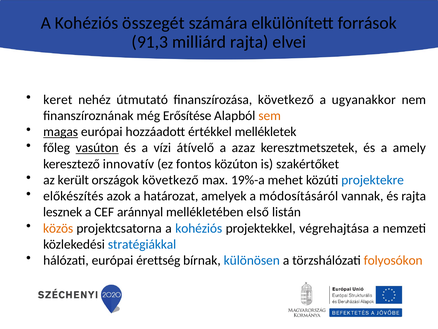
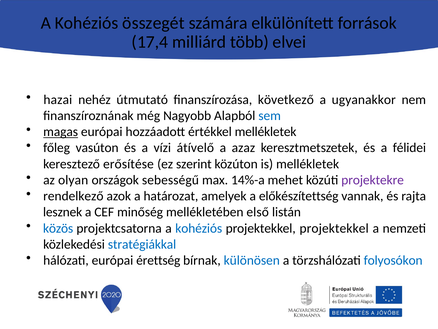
91,3: 91,3 -> 17,4
milliárd rajta: rajta -> több
keret: keret -> hazai
Erősítése: Erősítése -> Nagyobb
sem colour: orange -> blue
vasúton underline: present -> none
amely: amely -> félidei
innovatív: innovatív -> erősítése
fontos: fontos -> szerint
is szakértőket: szakértőket -> mellékletek
került: került -> olyan
országok következő: következő -> sebességű
19%-a: 19%-a -> 14%-a
projektekre colour: blue -> purple
előkészítés: előkészítés -> rendelkező
módosításáról: módosításáról -> előkészítettség
aránnyal: aránnyal -> minőség
közös colour: orange -> blue
projektekkel végrehajtása: végrehajtása -> projektekkel
folyosókon colour: orange -> blue
